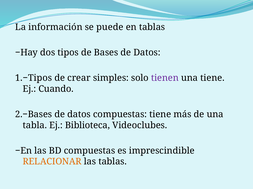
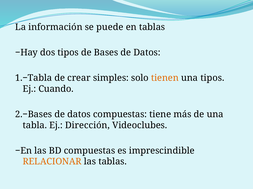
1.−Tipos: 1.−Tipos -> 1.−Tabla
tienen colour: purple -> orange
una tiene: tiene -> tipos
Biblioteca: Biblioteca -> Dirección
